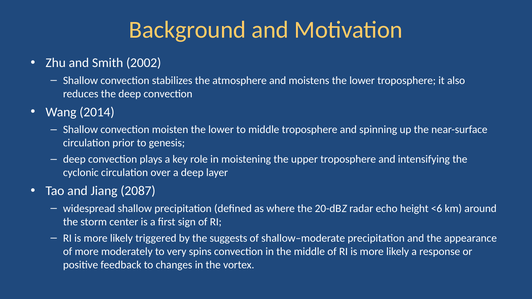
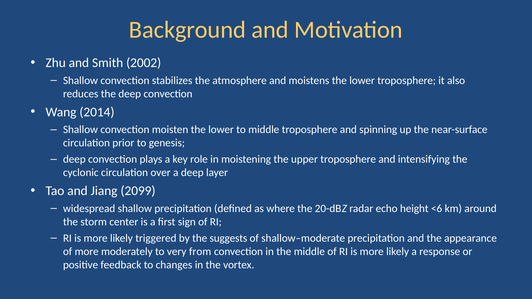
2087: 2087 -> 2099
spins: spins -> from
